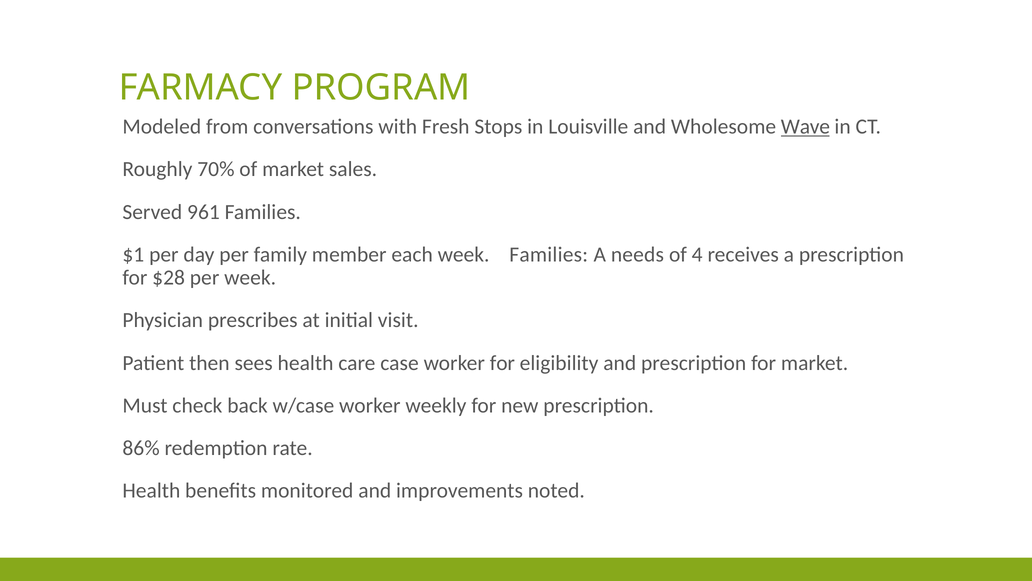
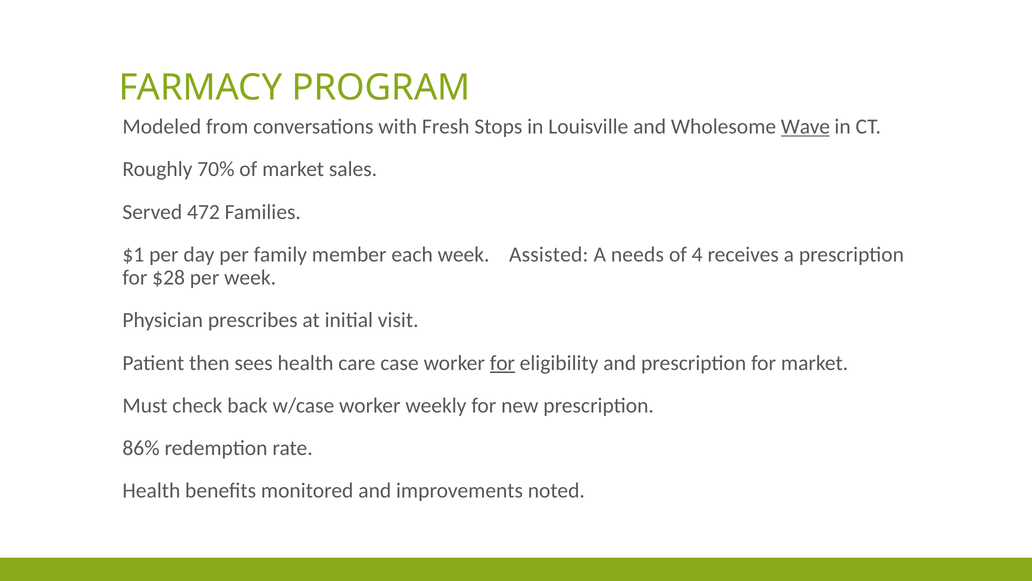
961: 961 -> 472
week Families: Families -> Assisted
for at (502, 363) underline: none -> present
